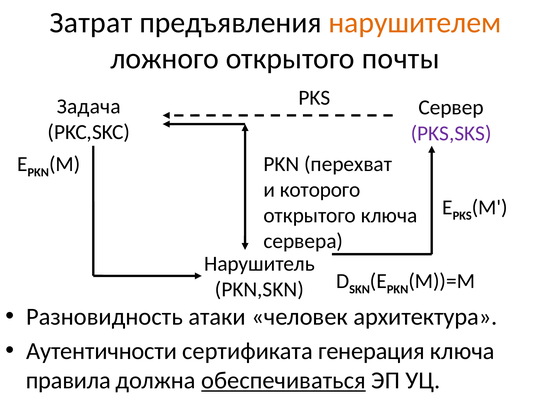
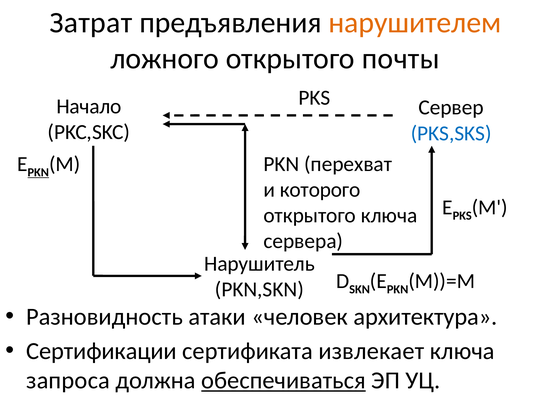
Задача: Задача -> Начало
PKS,SKS colour: purple -> blue
PKN at (38, 172) underline: none -> present
Аутентичности: Аутентичности -> Сертификации
генерация: генерация -> извлекает
правила: правила -> запроса
